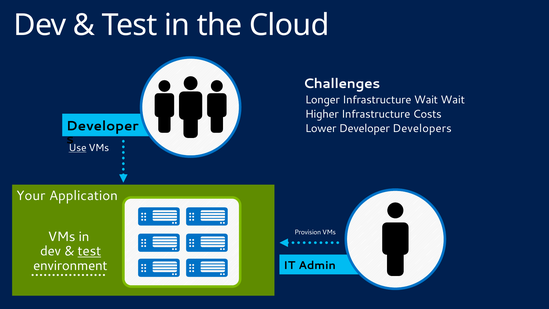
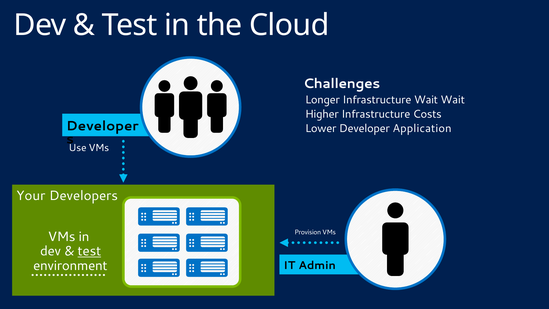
Developers: Developers -> Application
Use underline: present -> none
Application: Application -> Developers
